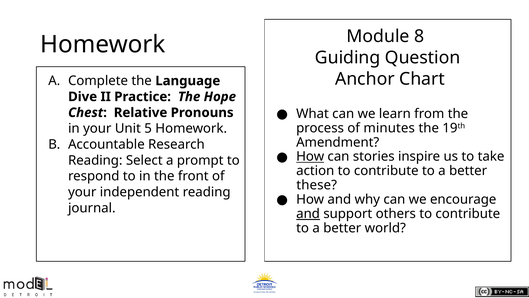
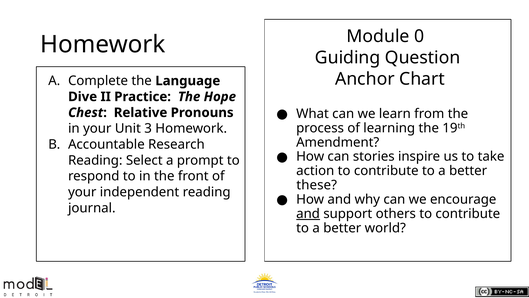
8: 8 -> 0
minutes: minutes -> learning
5: 5 -> 3
How at (310, 156) underline: present -> none
